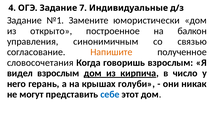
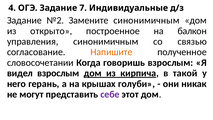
№1: №1 -> №2
Замените юмористически: юмористически -> синонимичным
словосочетания: словосочетания -> словосочетании
число: число -> такой
себе colour: blue -> purple
